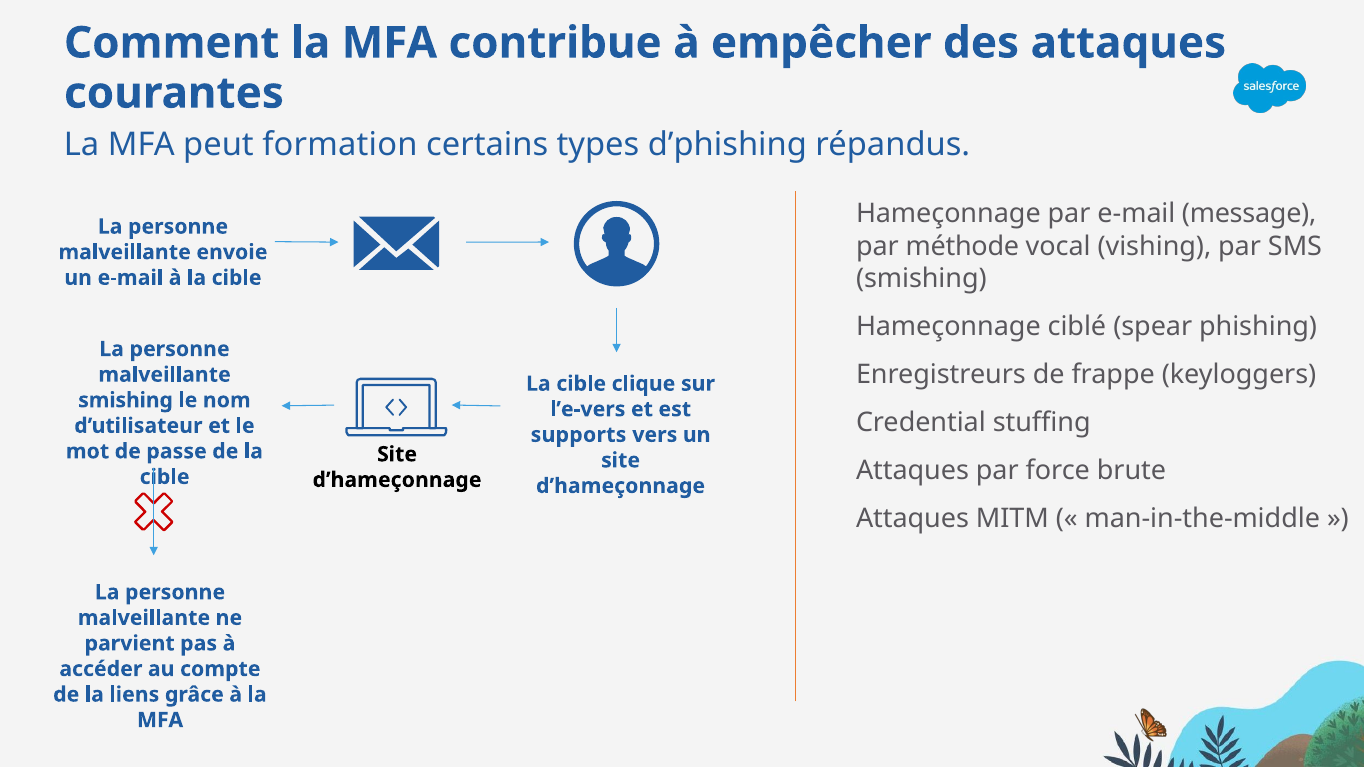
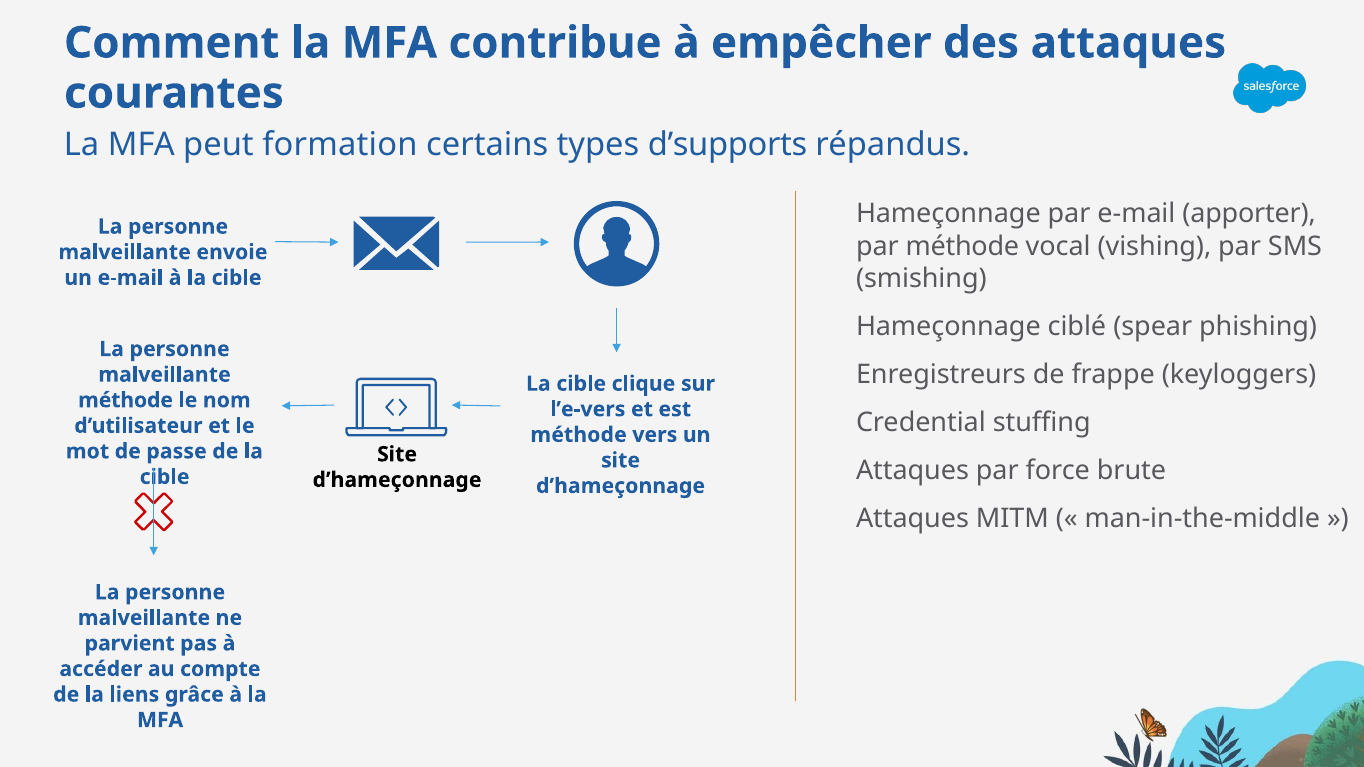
d’phishing: d’phishing -> d’supports
message: message -> apporter
smishing at (126, 400): smishing -> méthode
supports at (578, 435): supports -> méthode
